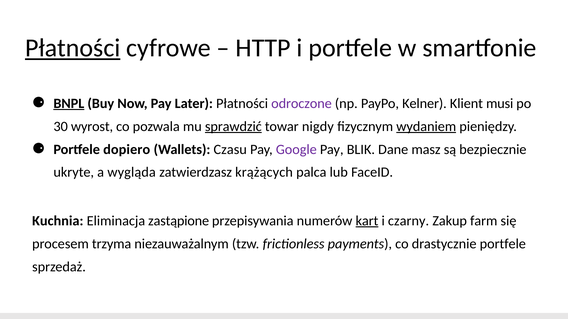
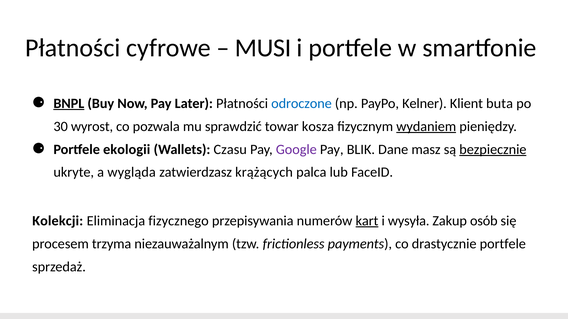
Płatności at (73, 48) underline: present -> none
HTTP: HTTP -> MUSI
odroczone colour: purple -> blue
musi: musi -> buta
sprawdzić underline: present -> none
nigdy: nigdy -> kosza
dopiero: dopiero -> ekologii
bezpiecznie underline: none -> present
Kuchnia: Kuchnia -> Kolekcji
zastąpione: zastąpione -> fizycznego
czarny: czarny -> wysyła
farm: farm -> osób
